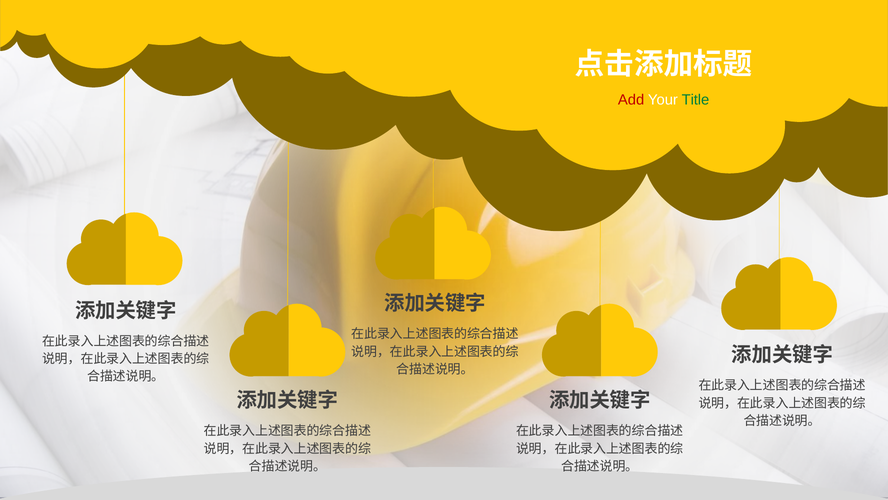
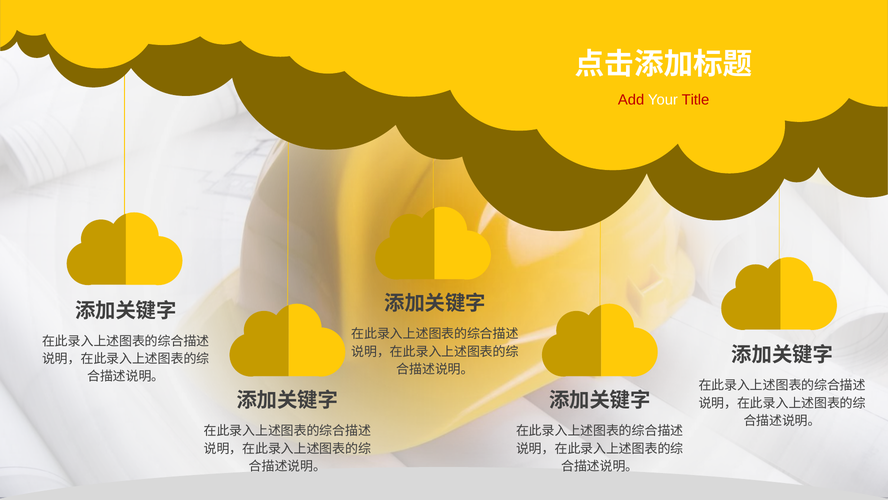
Title colour: green -> red
